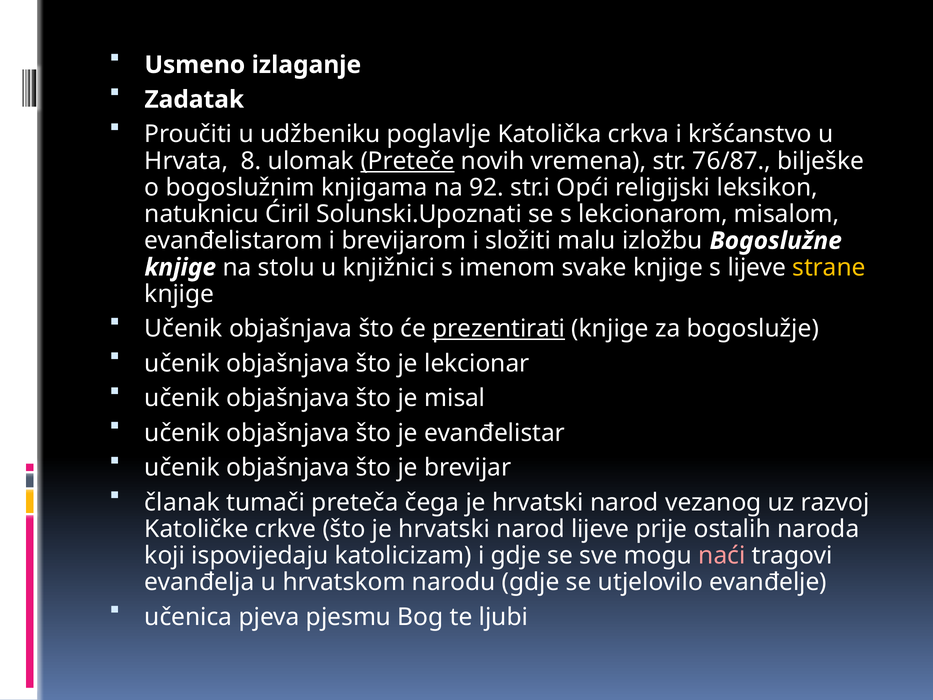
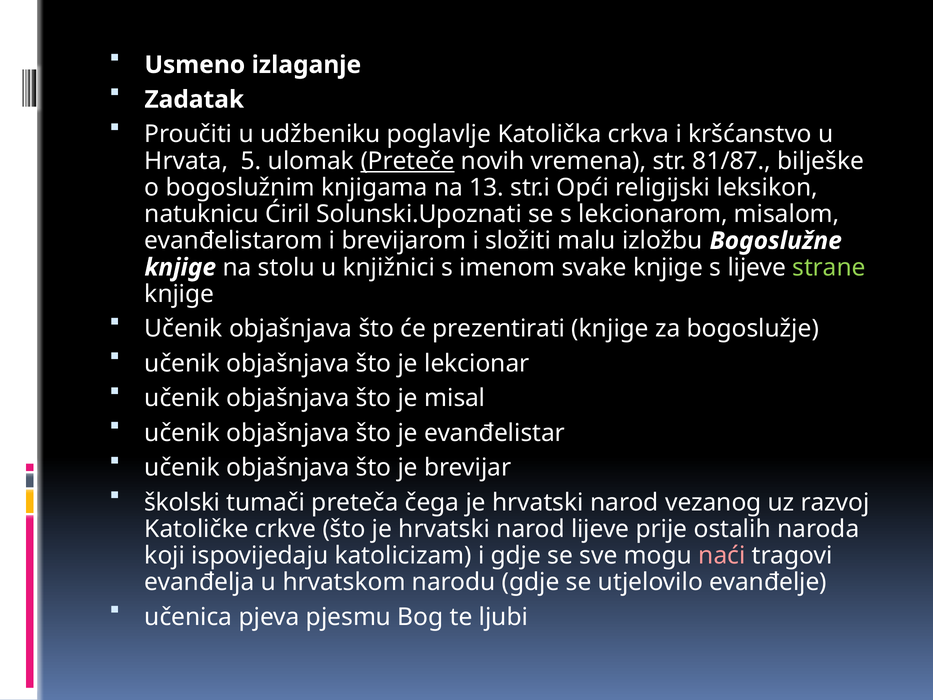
8: 8 -> 5
76/87: 76/87 -> 81/87
92: 92 -> 13
strane colour: yellow -> light green
prezentirati underline: present -> none
članak: članak -> školski
